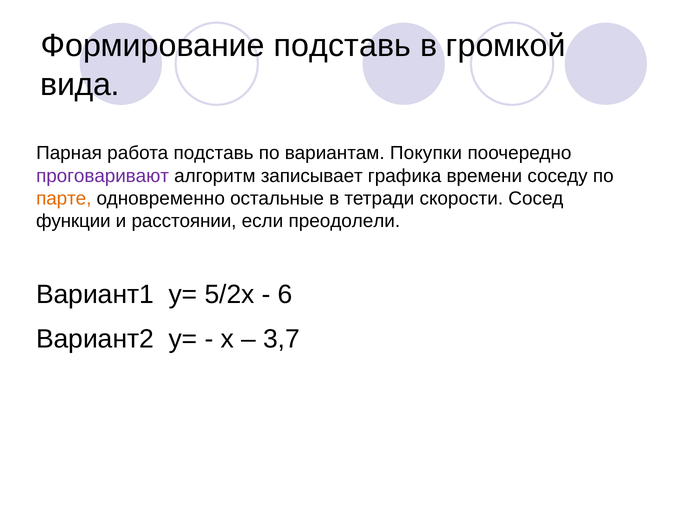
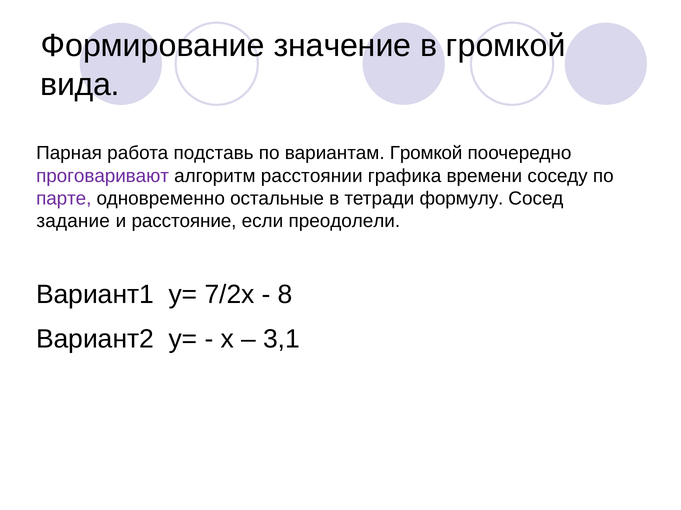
Формирование подставь: подставь -> значение
вариантам Покупки: Покупки -> Громкой
записывает: записывает -> расстоянии
парте colour: orange -> purple
скорости: скорости -> формулу
функции: функции -> задание
расстоянии: расстоянии -> расстояние
5/2х: 5/2х -> 7/2х
6: 6 -> 8
3,7: 3,7 -> 3,1
